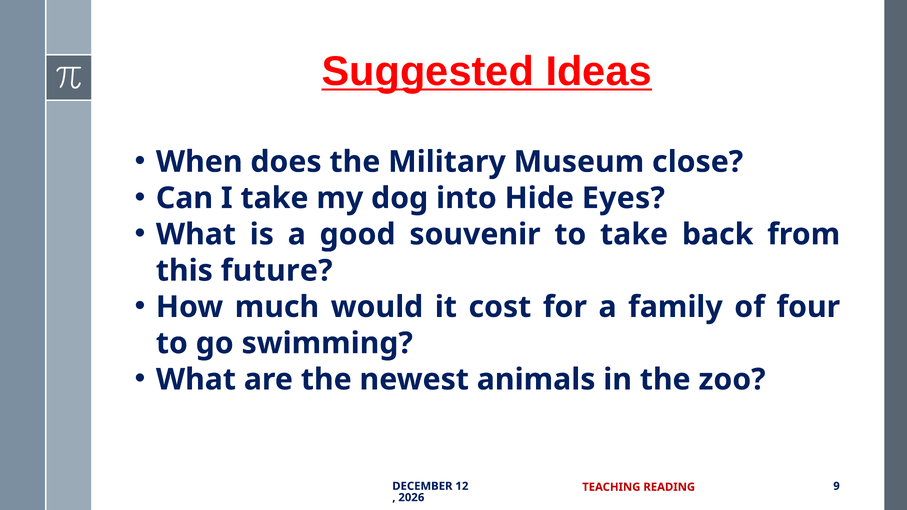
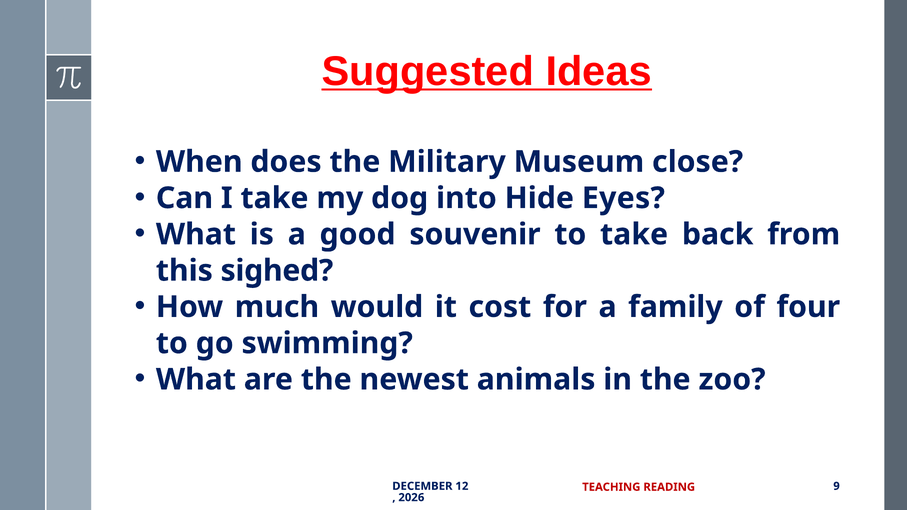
future: future -> sighed
